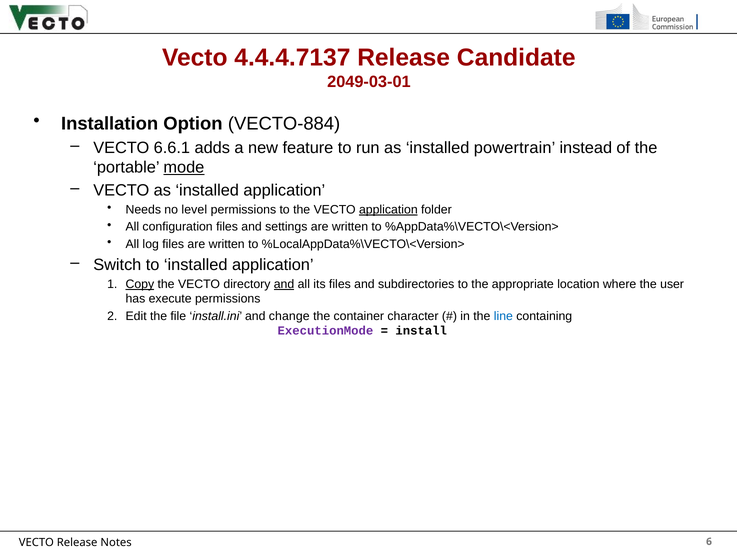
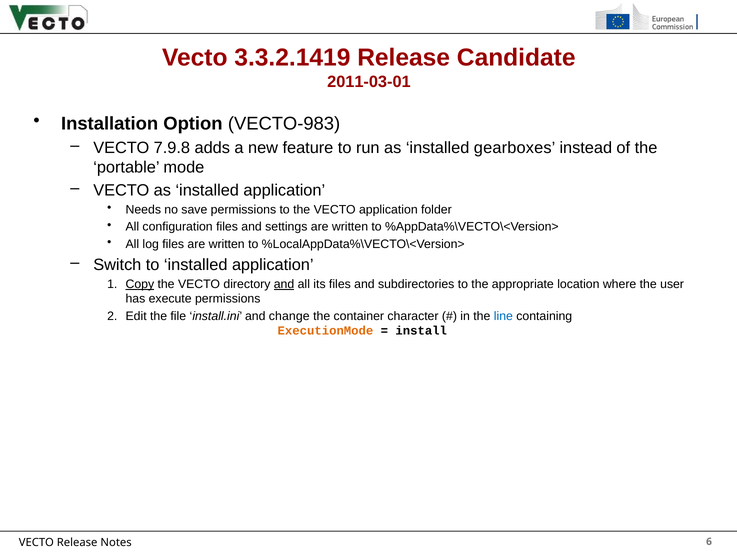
4.4.4.7137: 4.4.4.7137 -> 3.3.2.1419
2049-03-01: 2049-03-01 -> 2011-03-01
VECTO-884: VECTO-884 -> VECTO-983
6.6.1: 6.6.1 -> 7.9.8
powertrain: powertrain -> gearboxes
mode underline: present -> none
level: level -> save
application at (388, 210) underline: present -> none
ExecutionMode colour: purple -> orange
